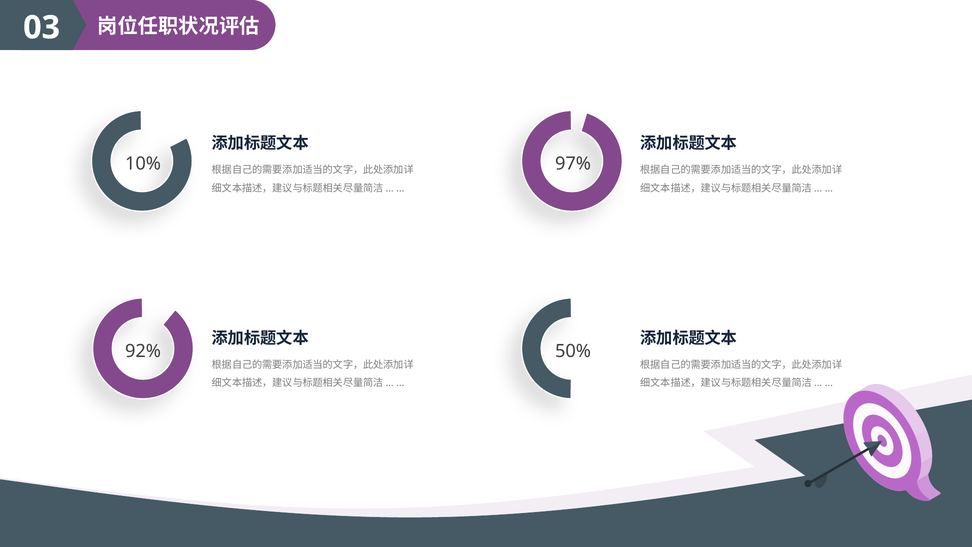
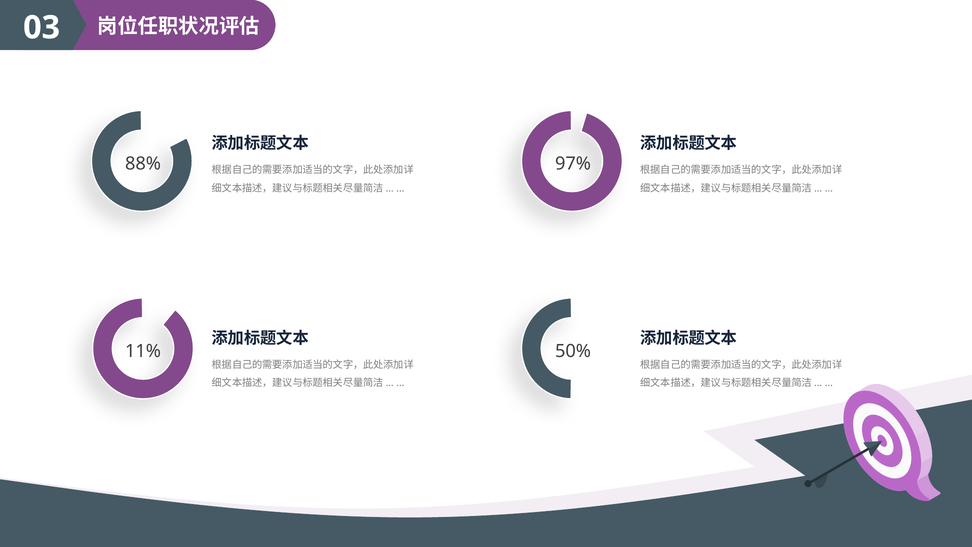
10%: 10% -> 88%
92%: 92% -> 11%
